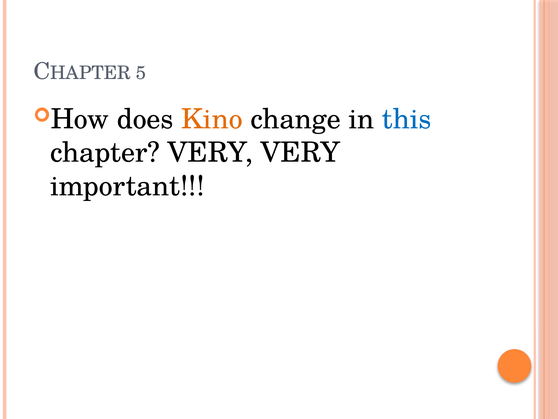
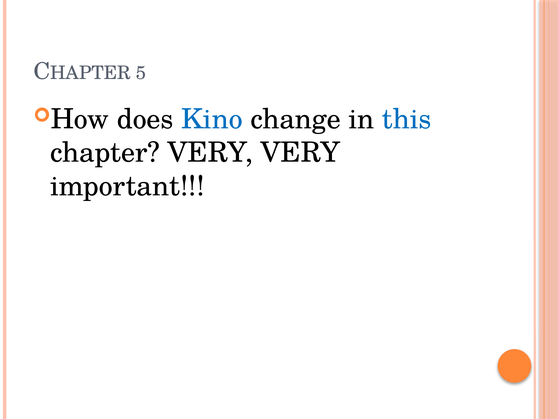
Kino colour: orange -> blue
